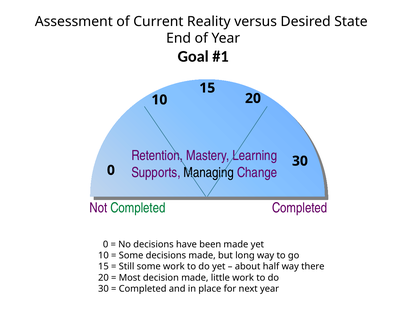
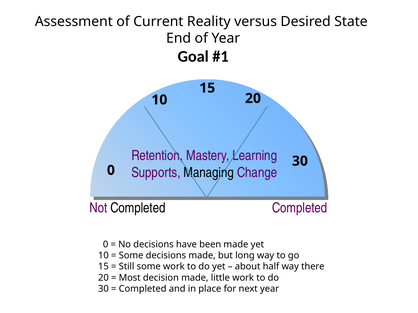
Completed at (138, 208) colour: green -> black
